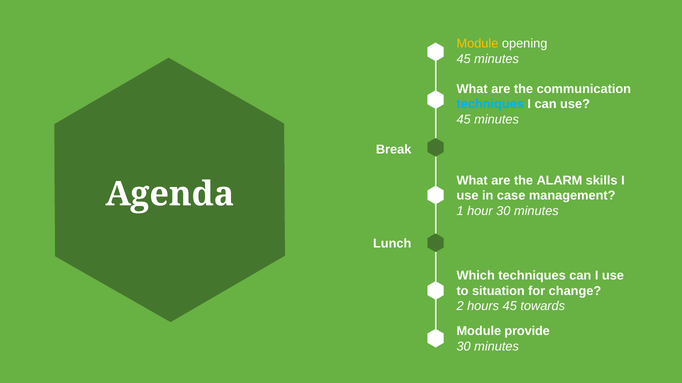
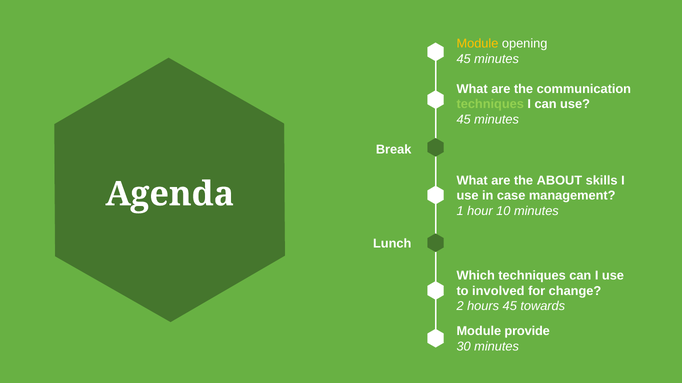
techniques at (490, 104) colour: light blue -> light green
ALARM: ALARM -> ABOUT
hour 30: 30 -> 10
situation: situation -> involved
